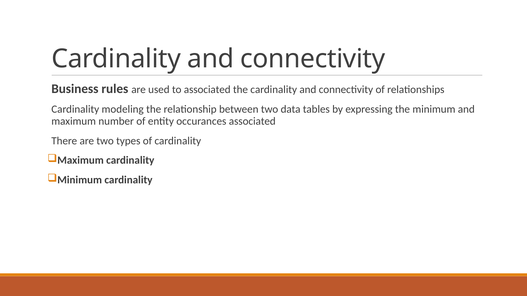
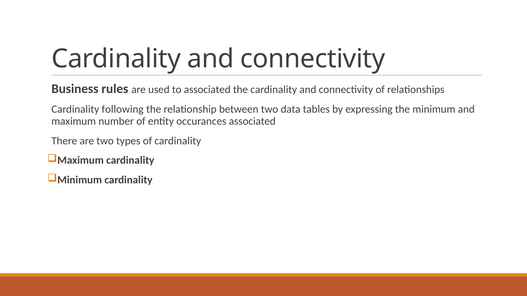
modeling: modeling -> following
